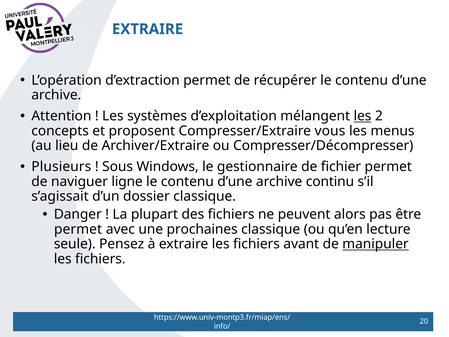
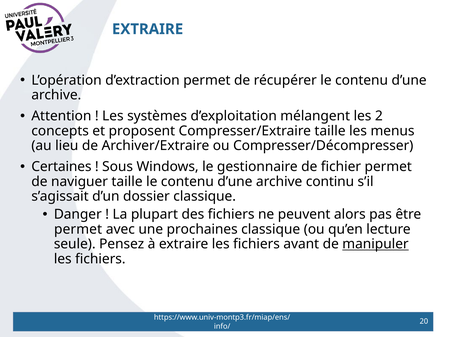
les at (362, 116) underline: present -> none
Compresser/Extraire vous: vous -> taille
Plusieurs: Plusieurs -> Certaines
naviguer ligne: ligne -> taille
